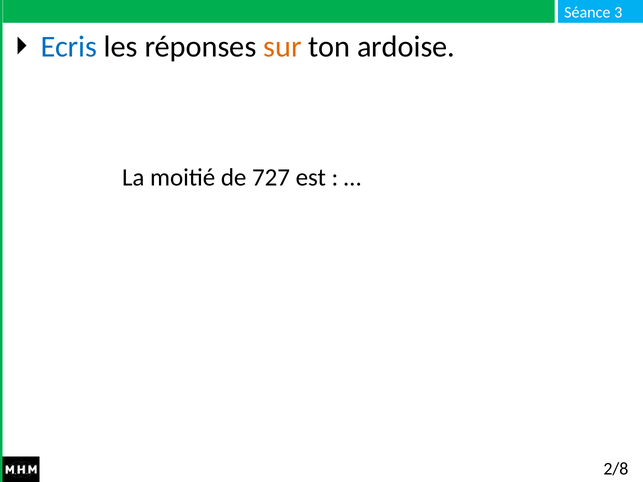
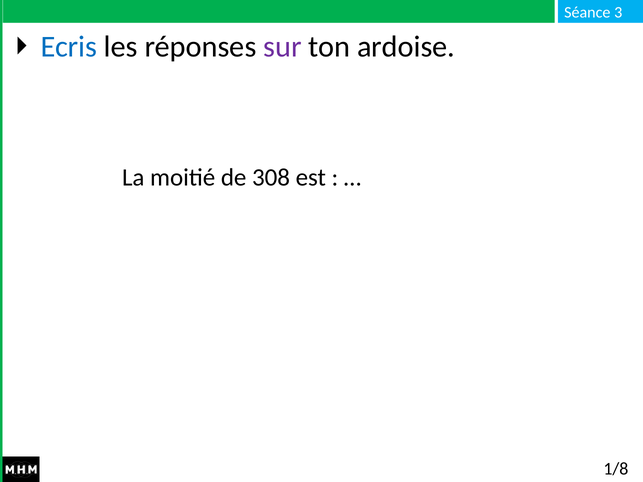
sur colour: orange -> purple
727: 727 -> 308
2/8: 2/8 -> 1/8
